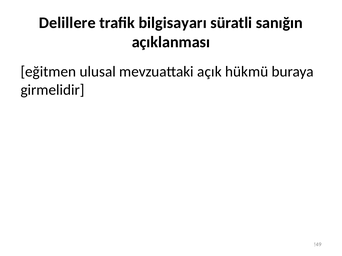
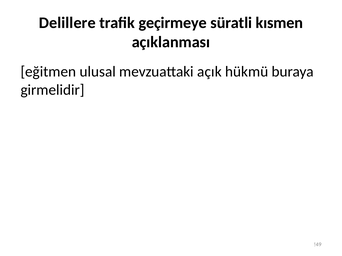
bilgisayarı: bilgisayarı -> geçirmeye
sanığın: sanığın -> kısmen
